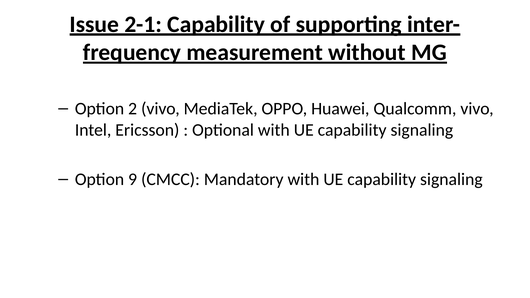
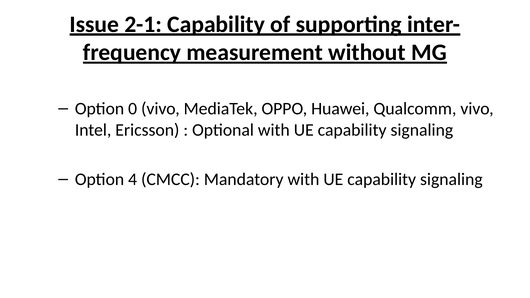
2: 2 -> 0
9: 9 -> 4
